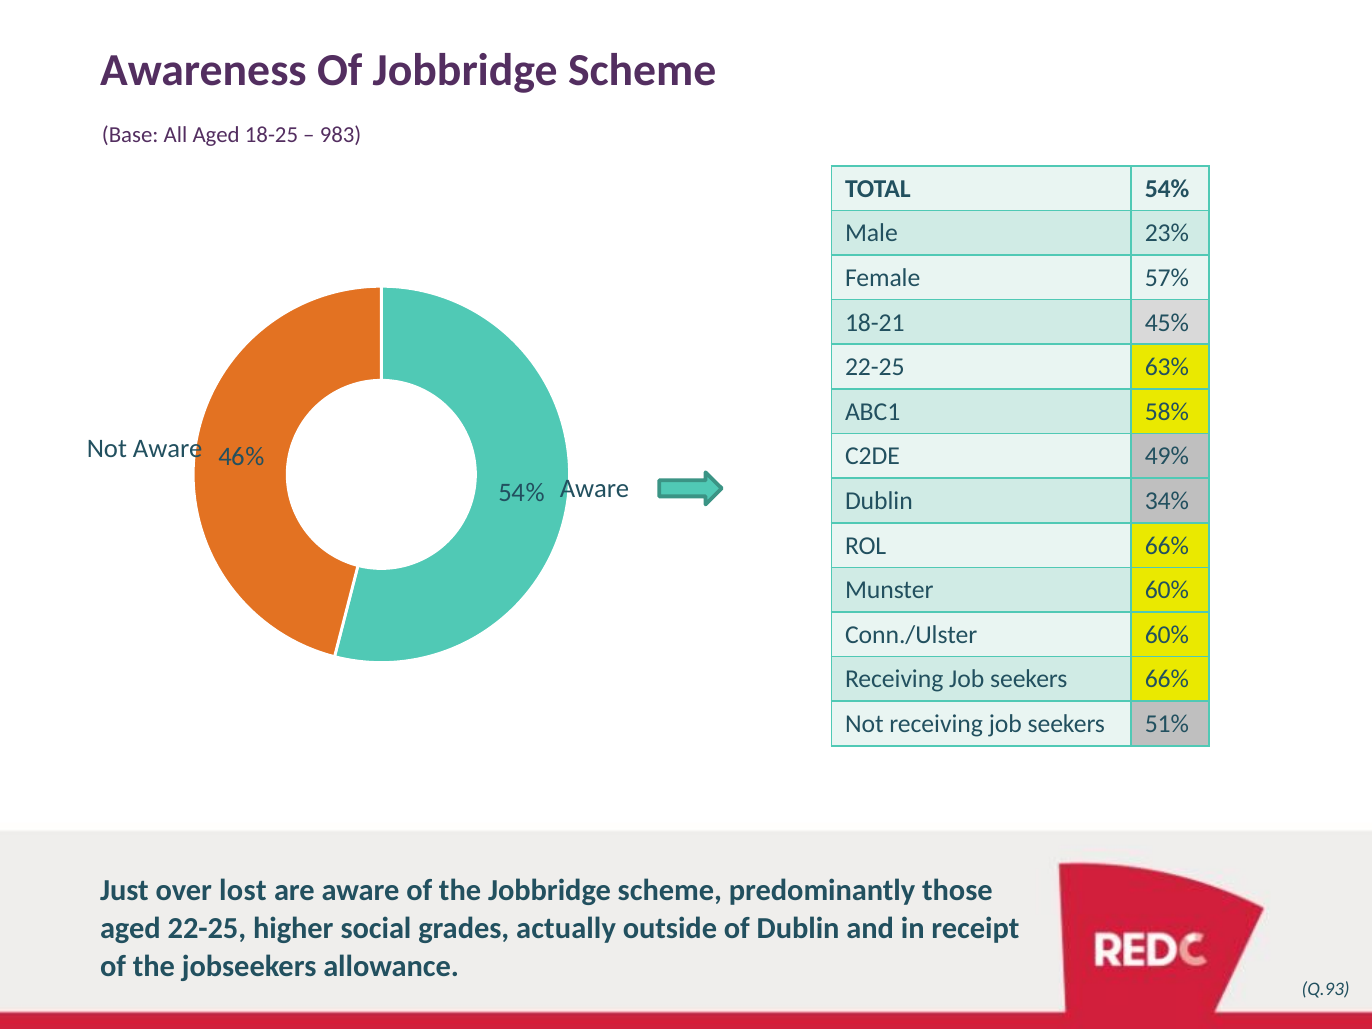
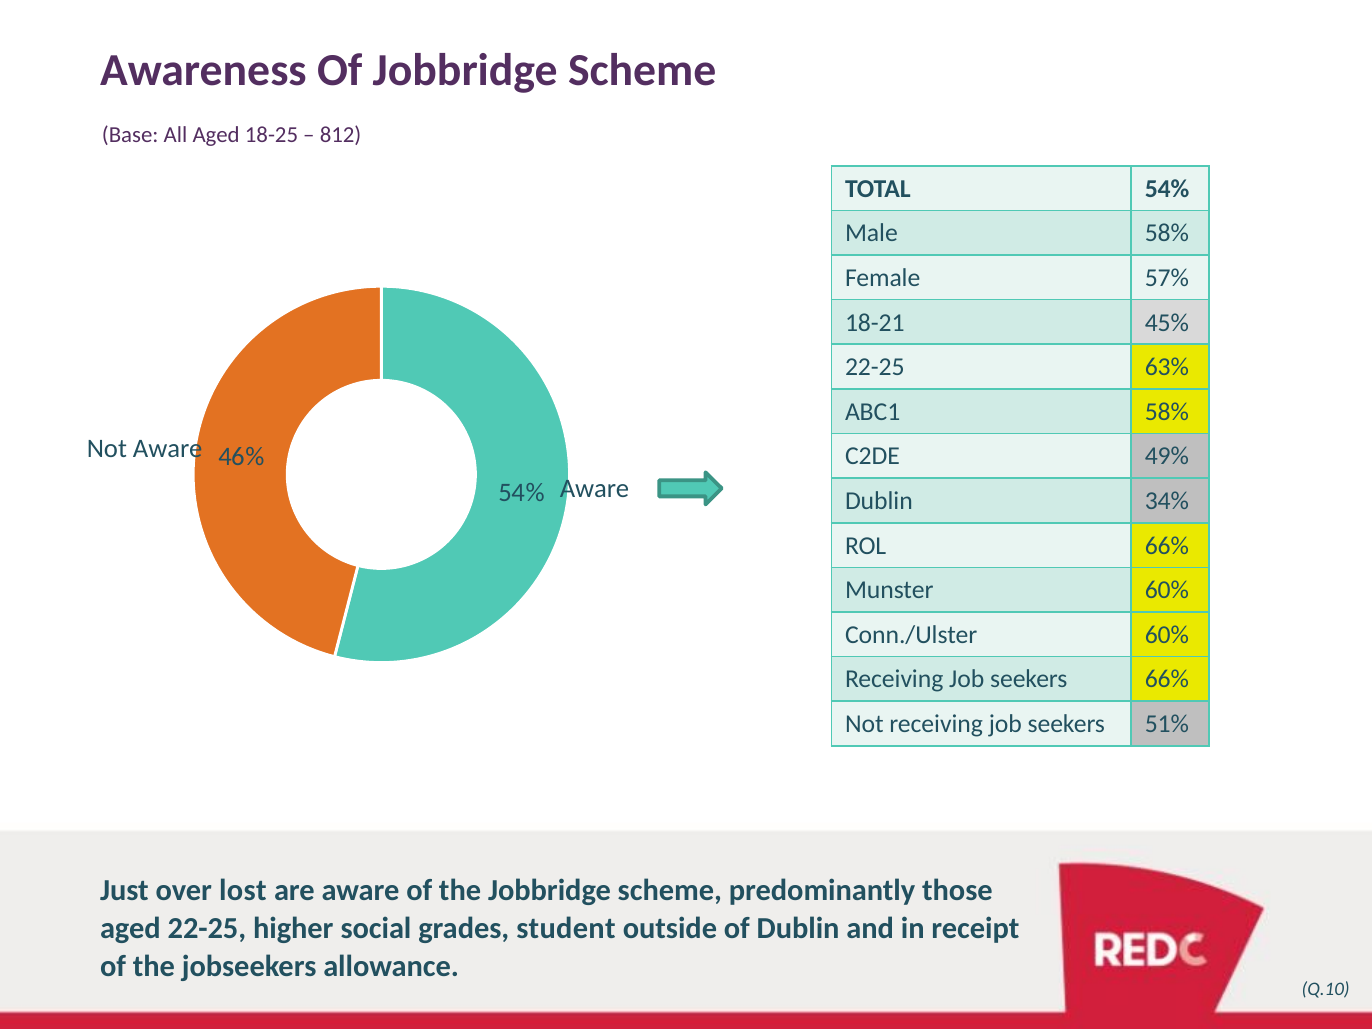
983: 983 -> 812
Male 23%: 23% -> 58%
actually: actually -> student
Q.93: Q.93 -> Q.10
